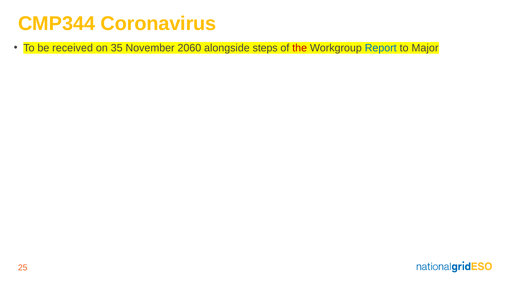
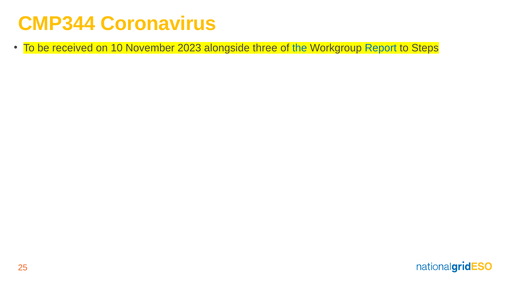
35: 35 -> 10
2060: 2060 -> 2023
steps: steps -> three
the colour: red -> blue
Major: Major -> Steps
